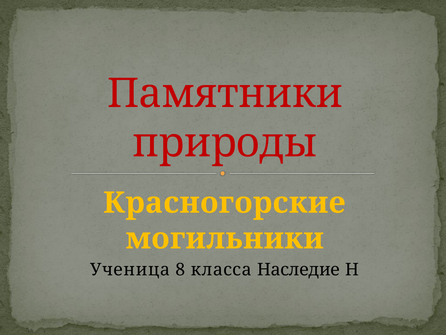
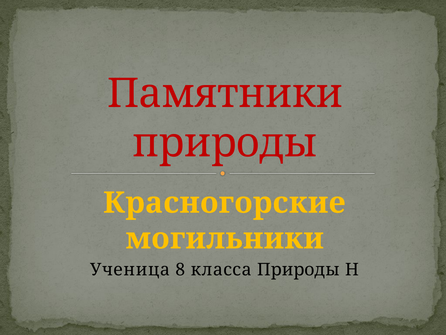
класса Наследие: Наследие -> Природы
